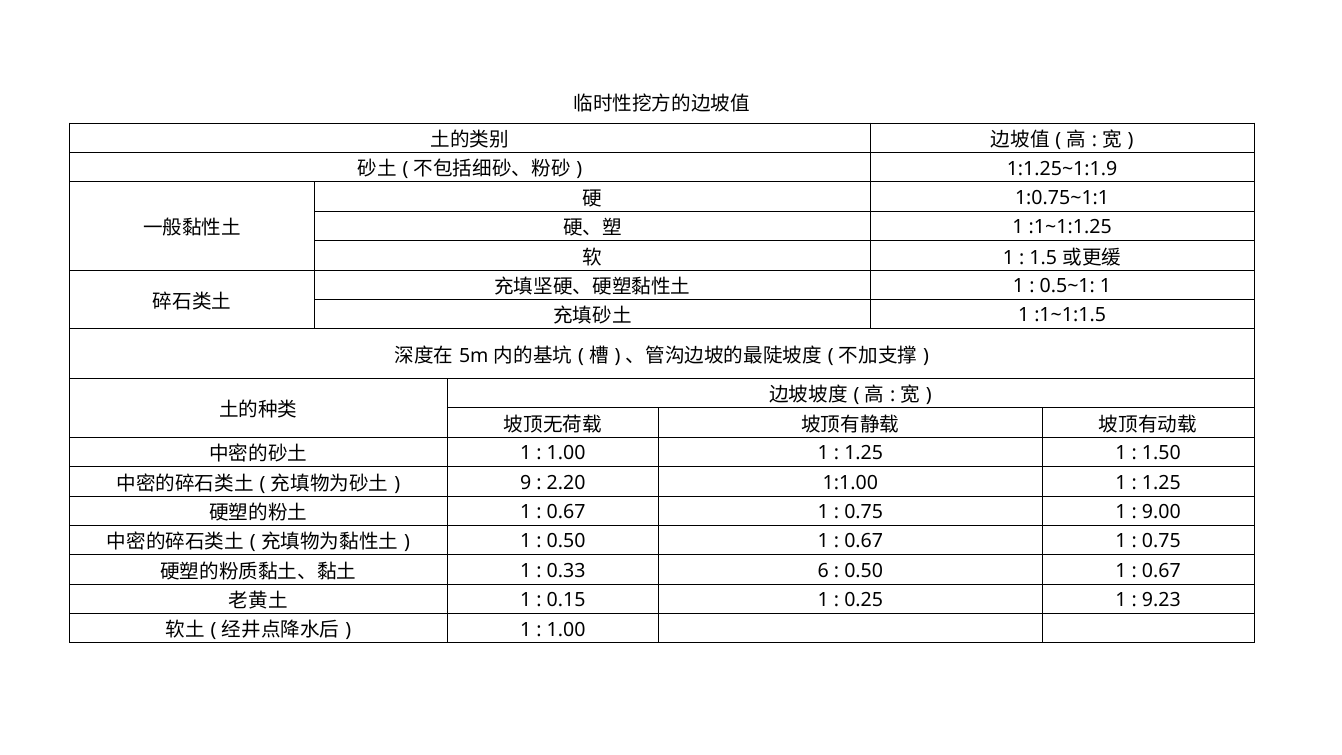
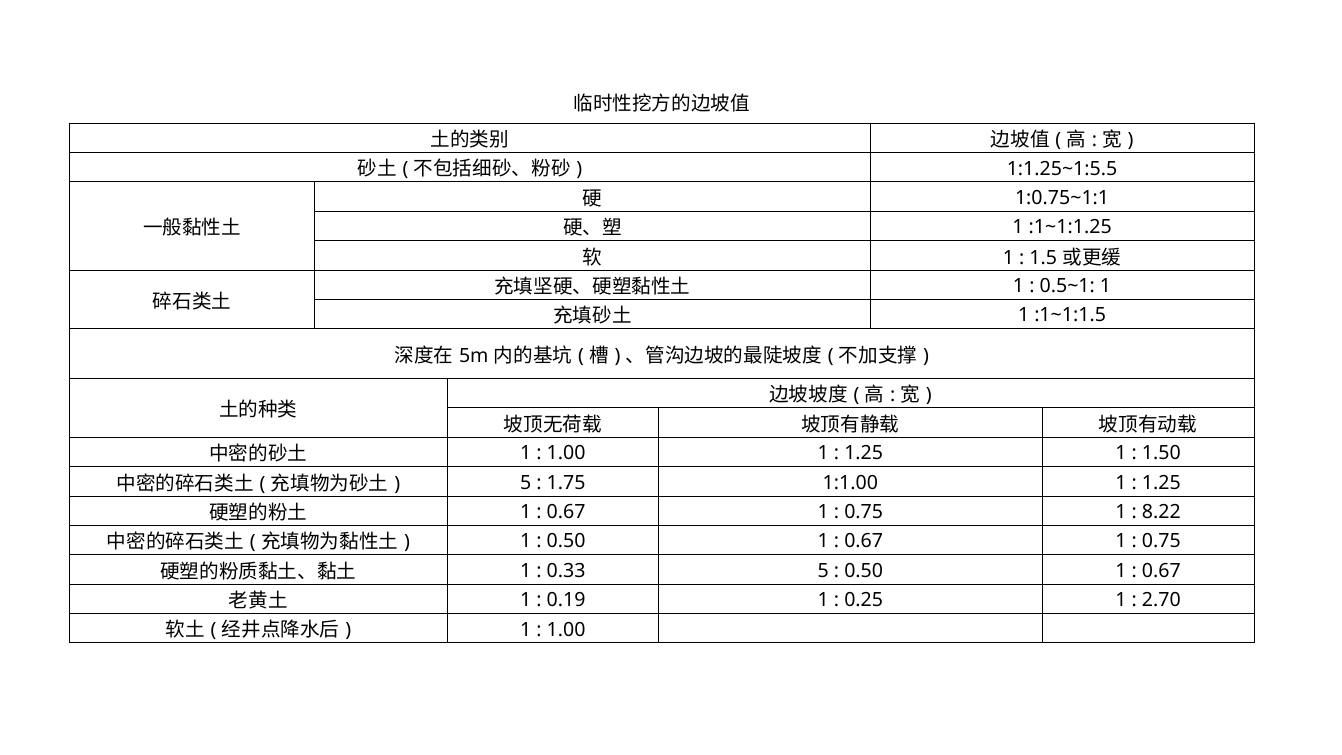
1:1.25~1:1.9: 1:1.25~1:1.9 -> 1:1.25~1:5.5
9 at (526, 483): 9 -> 5
2.20: 2.20 -> 1.75
9.00: 9.00 -> 8.22
0.33 6: 6 -> 5
0.15: 0.15 -> 0.19
9.23: 9.23 -> 2.70
